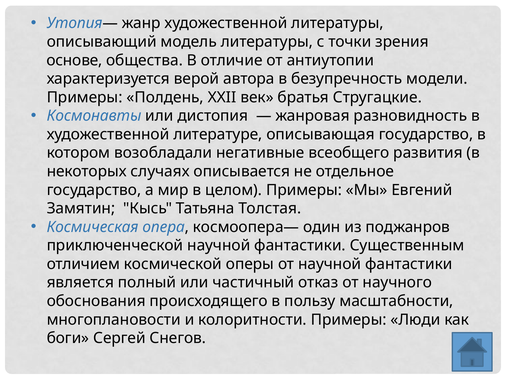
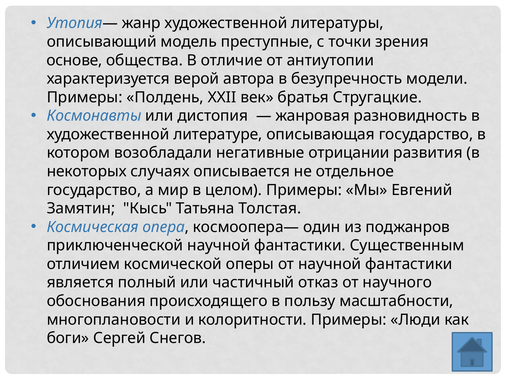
модель литературы: литературы -> преступные
всеобщего: всеобщего -> отрицании
